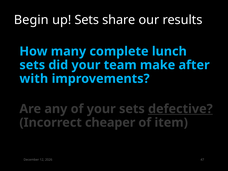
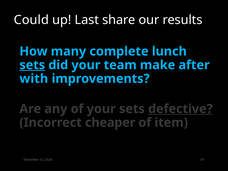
Begin: Begin -> Could
up Sets: Sets -> Last
sets at (32, 65) underline: none -> present
